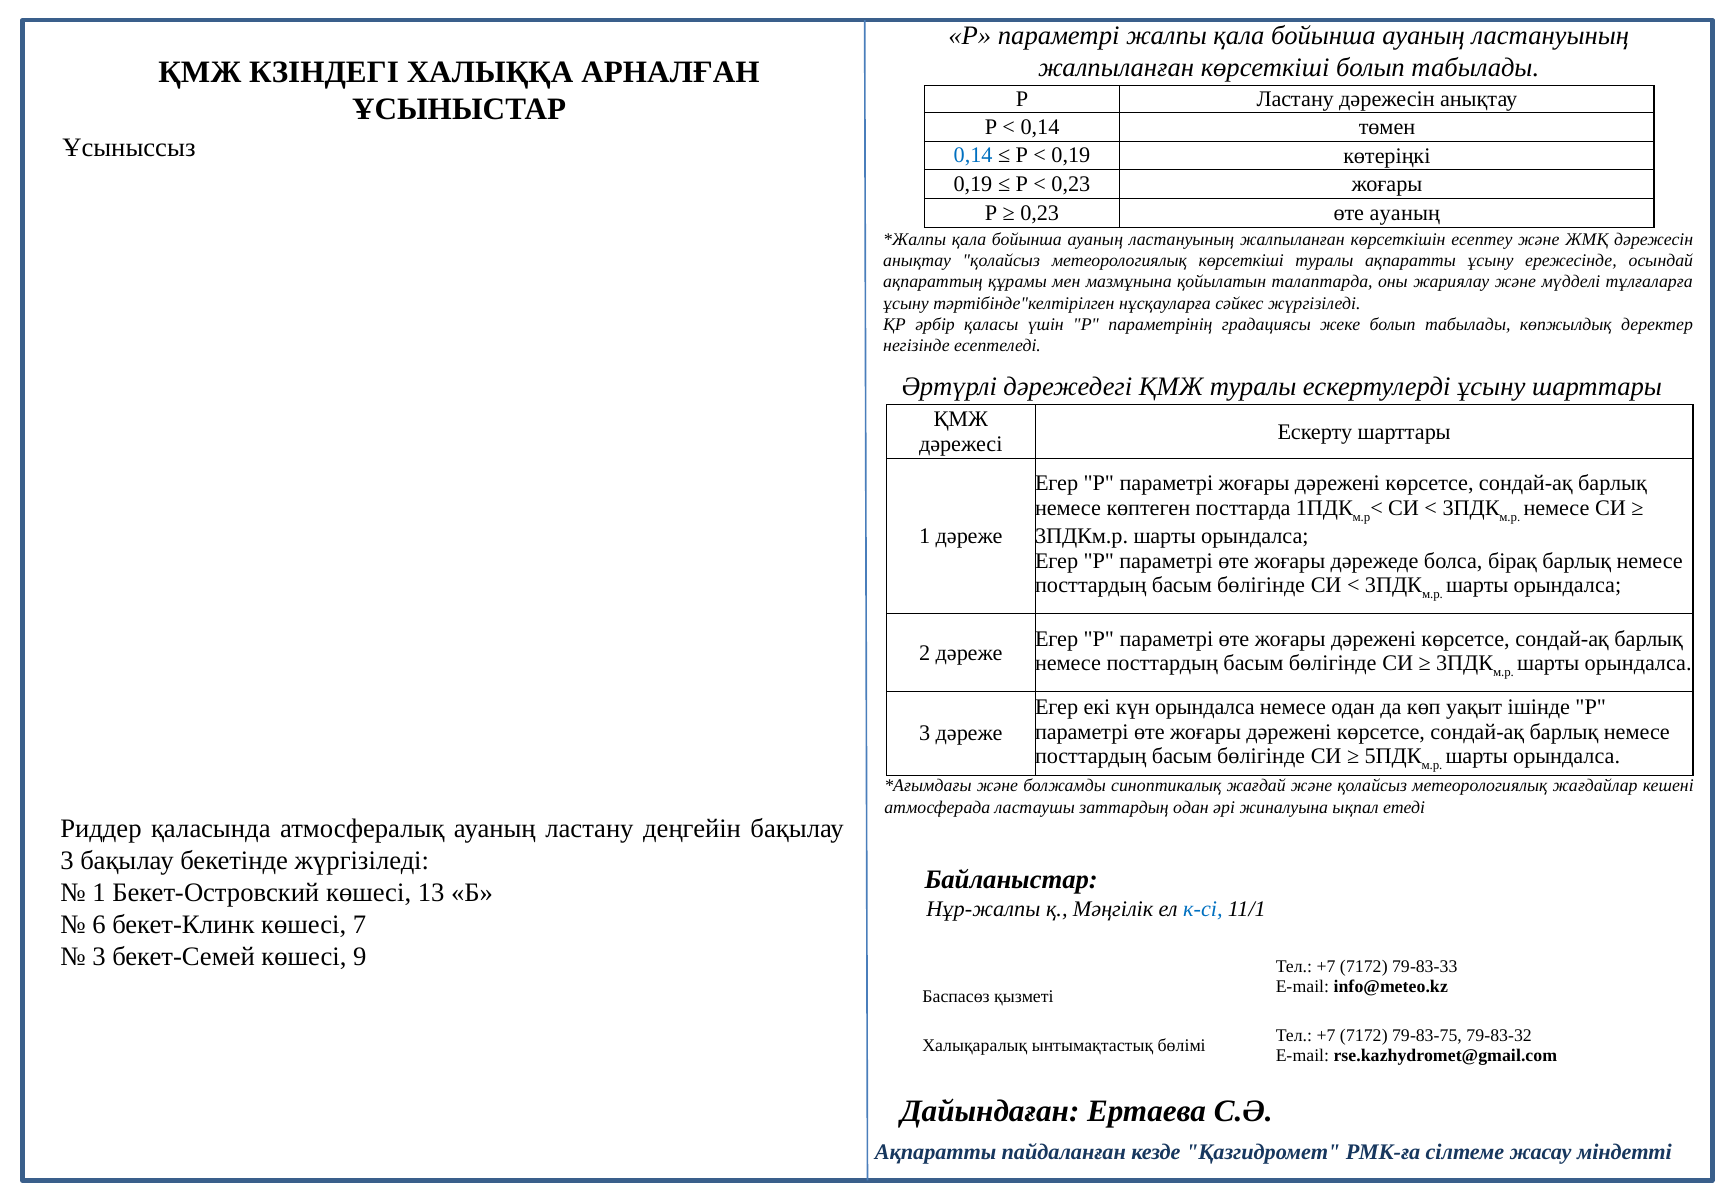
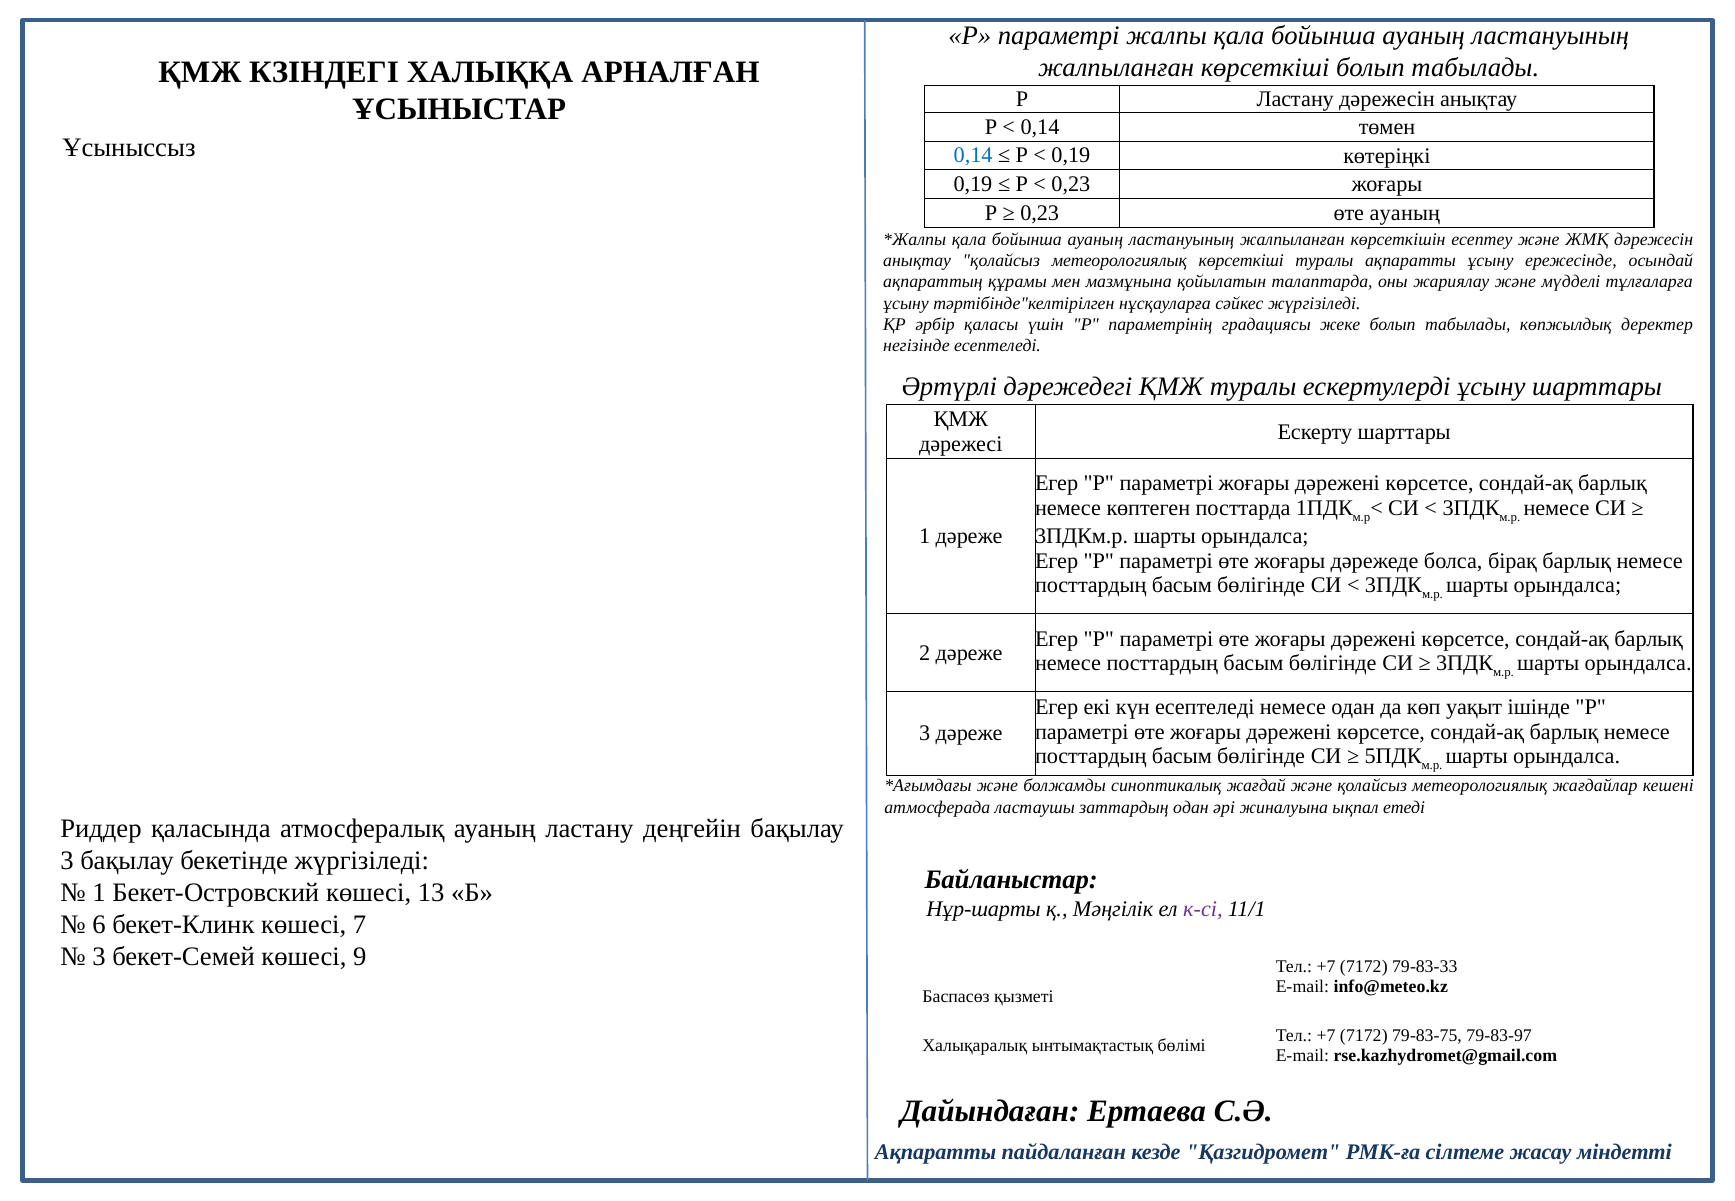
күн орындалса: орындалса -> есептеледі
Нұр-жалпы: Нұр-жалпы -> Нұр-шарты
к-сі colour: blue -> purple
79-83-32: 79-83-32 -> 79-83-97
